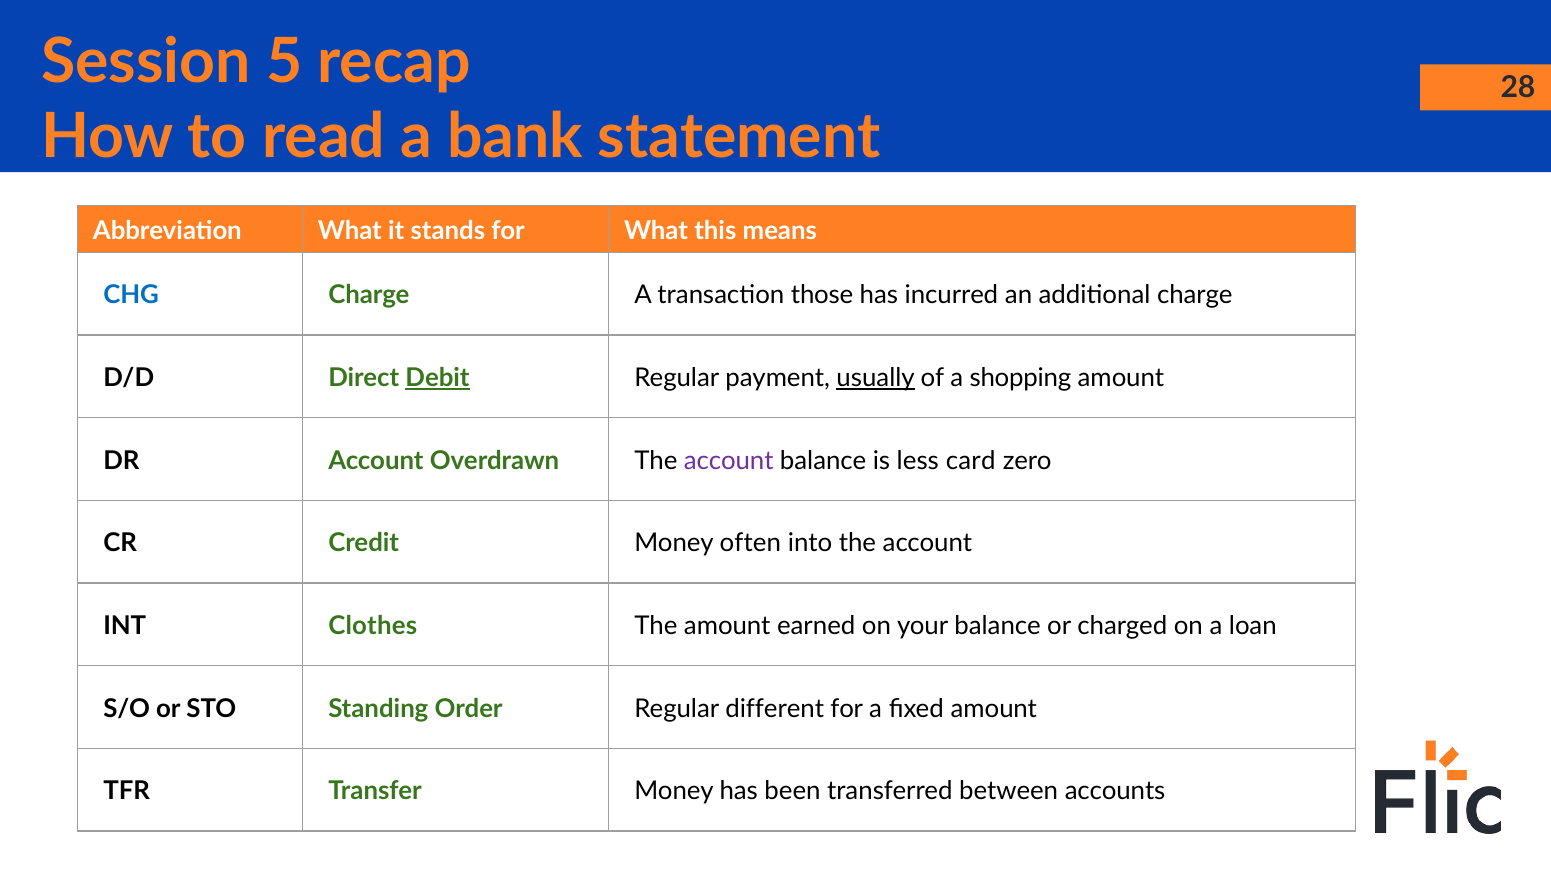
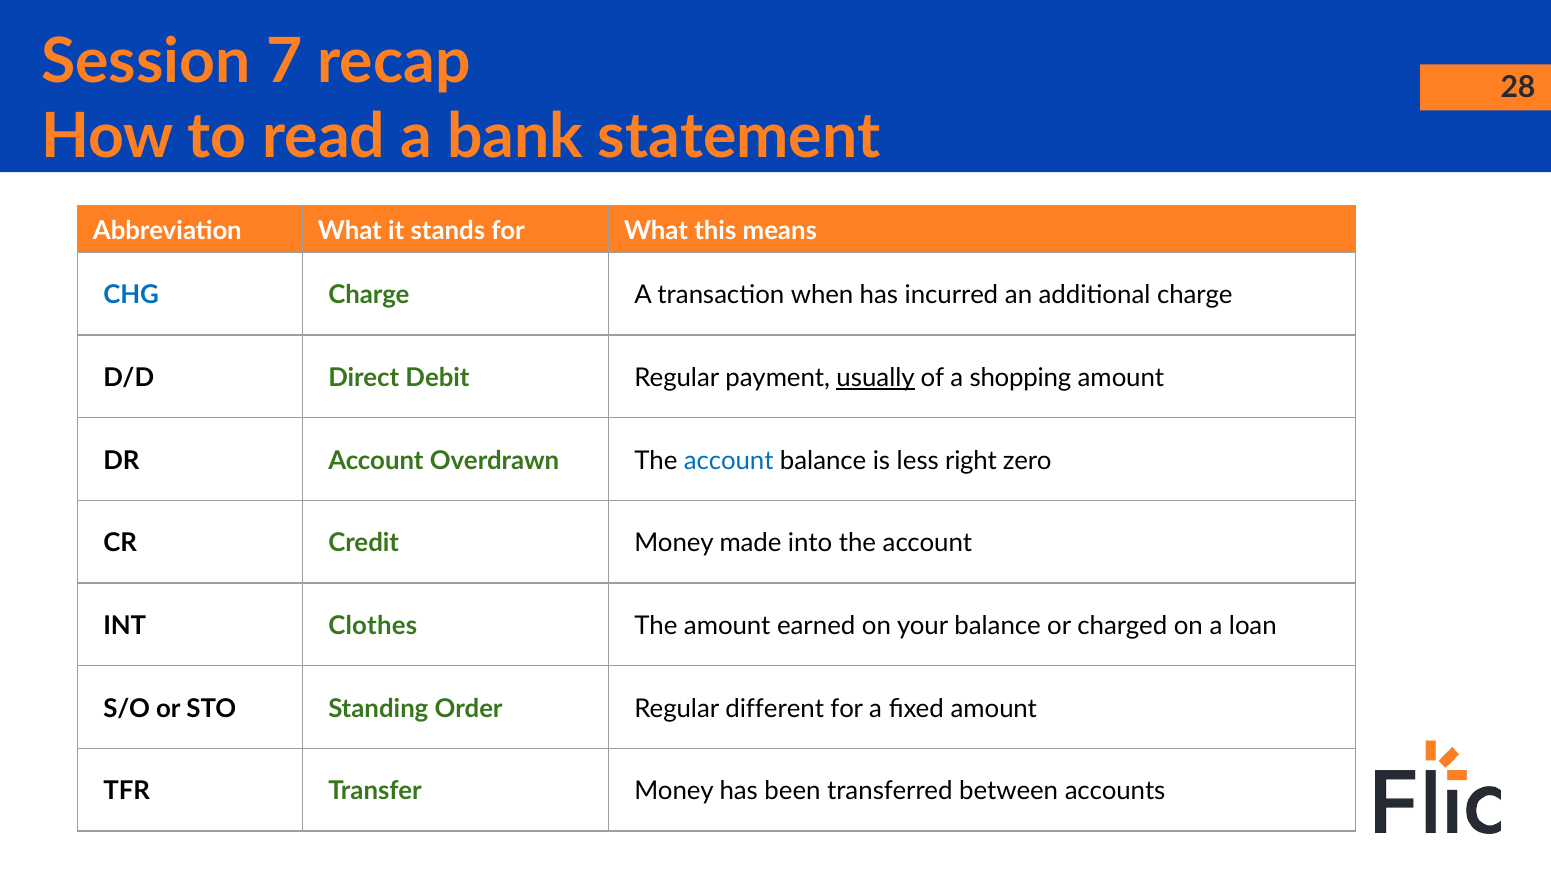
5: 5 -> 7
those: those -> when
Debit underline: present -> none
account at (729, 461) colour: purple -> blue
card: card -> right
often: often -> made
